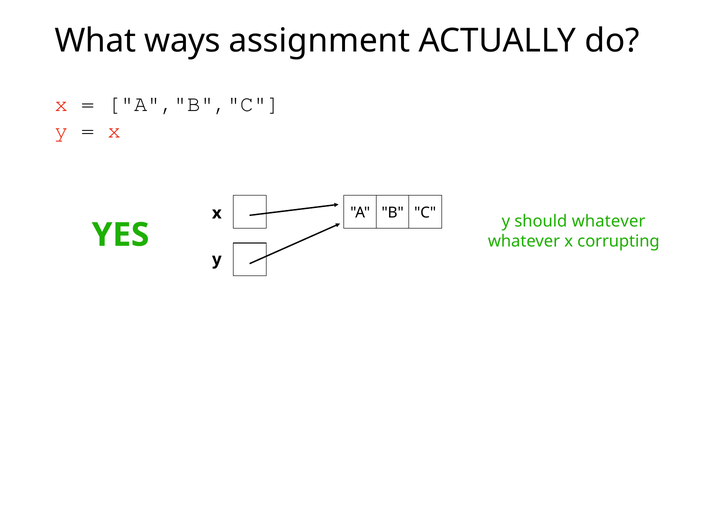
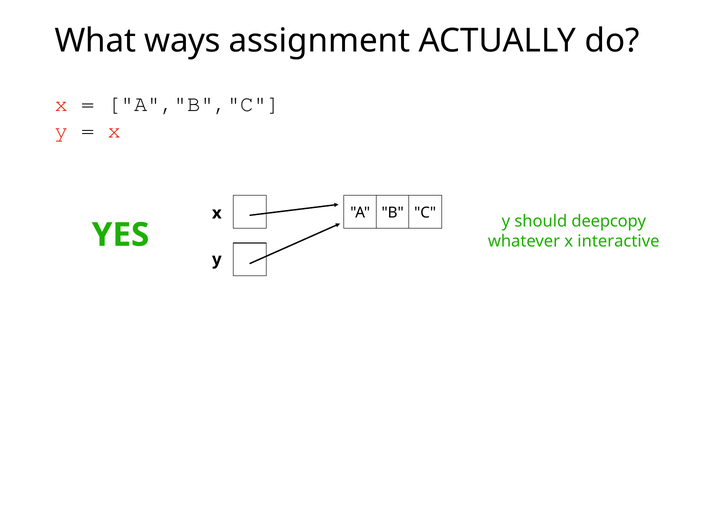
should whatever: whatever -> deepcopy
corrupting: corrupting -> interactive
